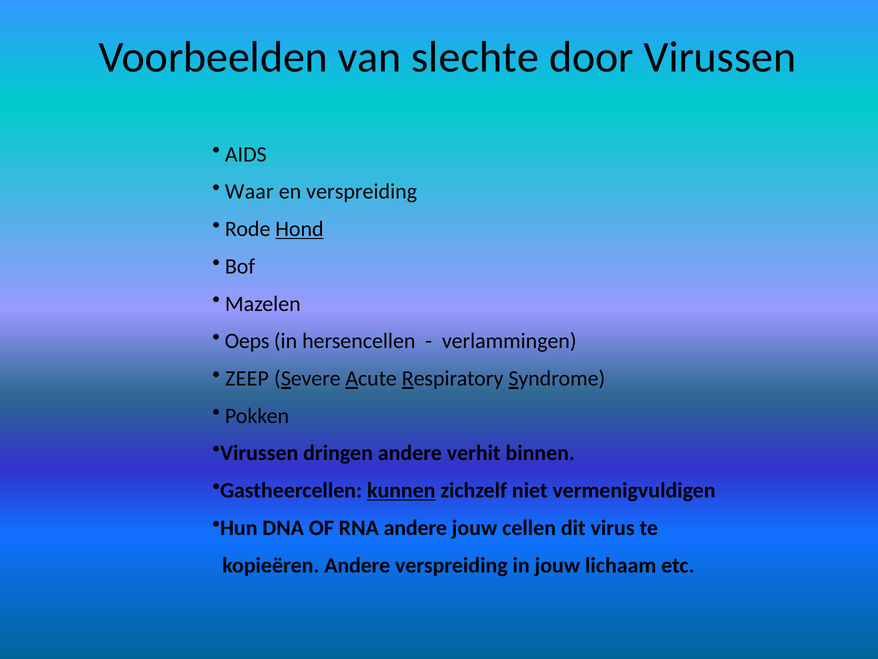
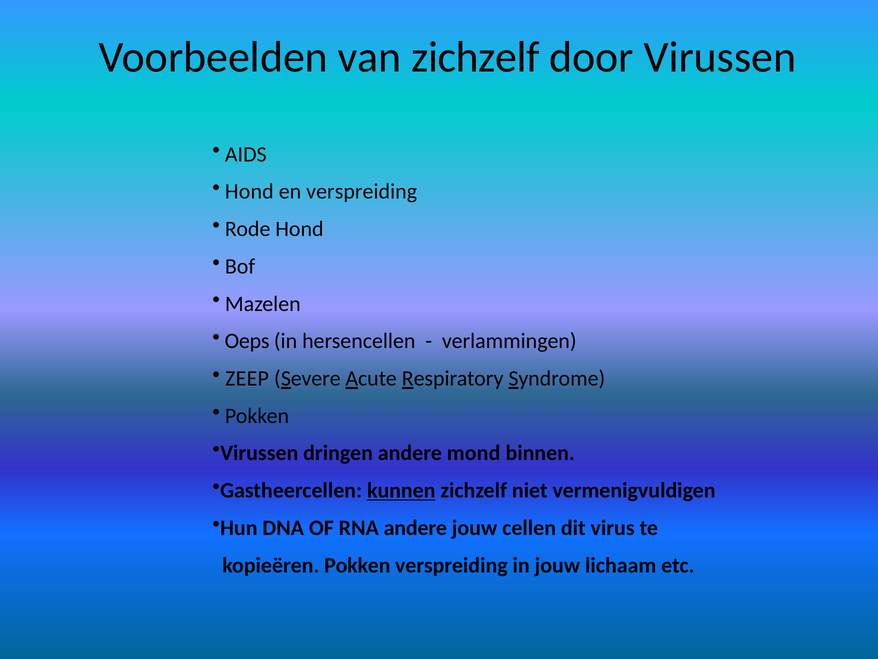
van slechte: slechte -> zichzelf
Waar at (249, 192): Waar -> Hond
Hond at (299, 229) underline: present -> none
verhit: verhit -> mond
kopieëren Andere: Andere -> Pokken
